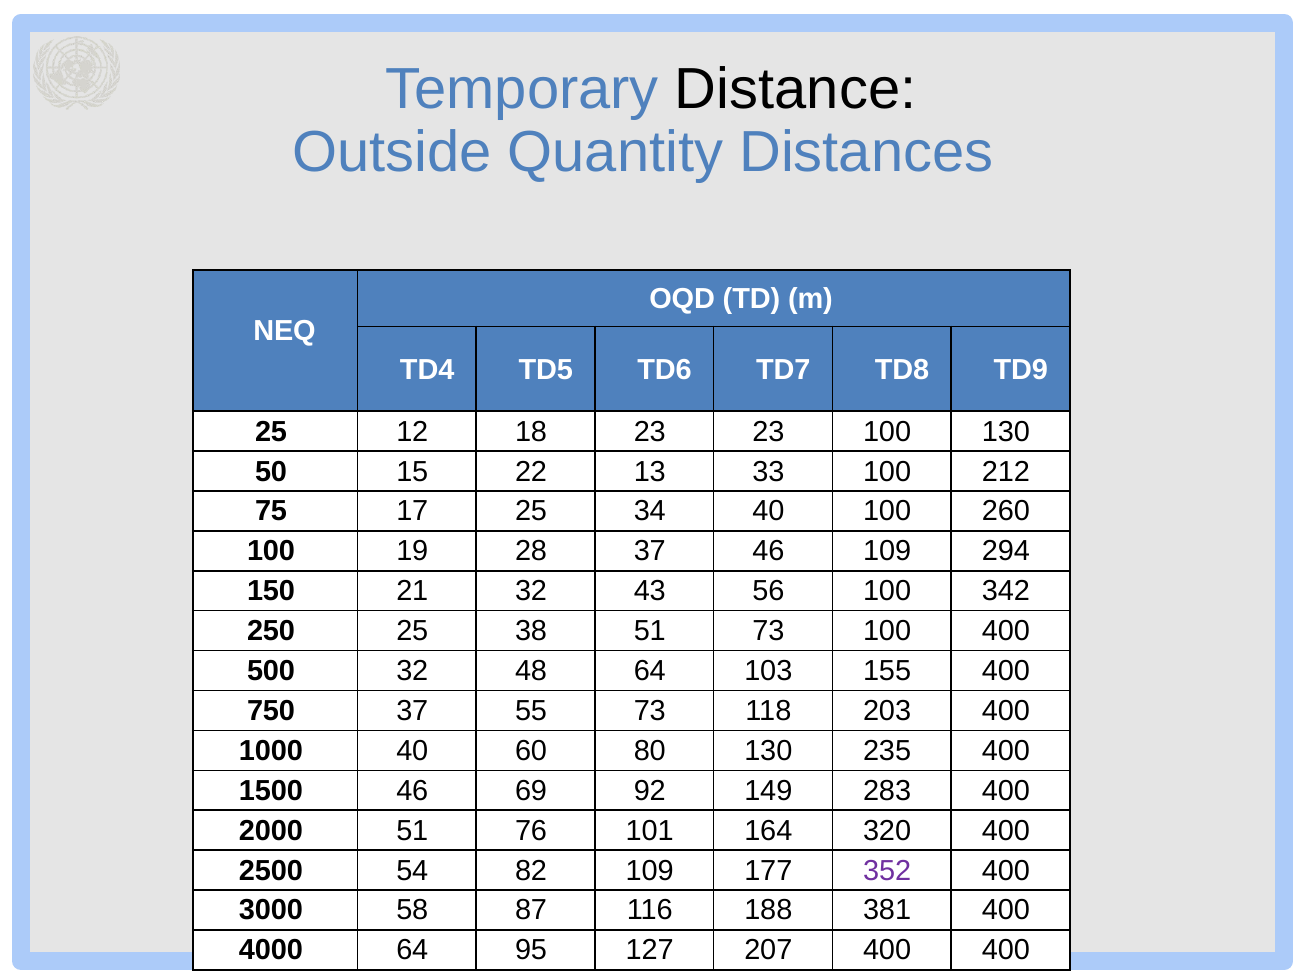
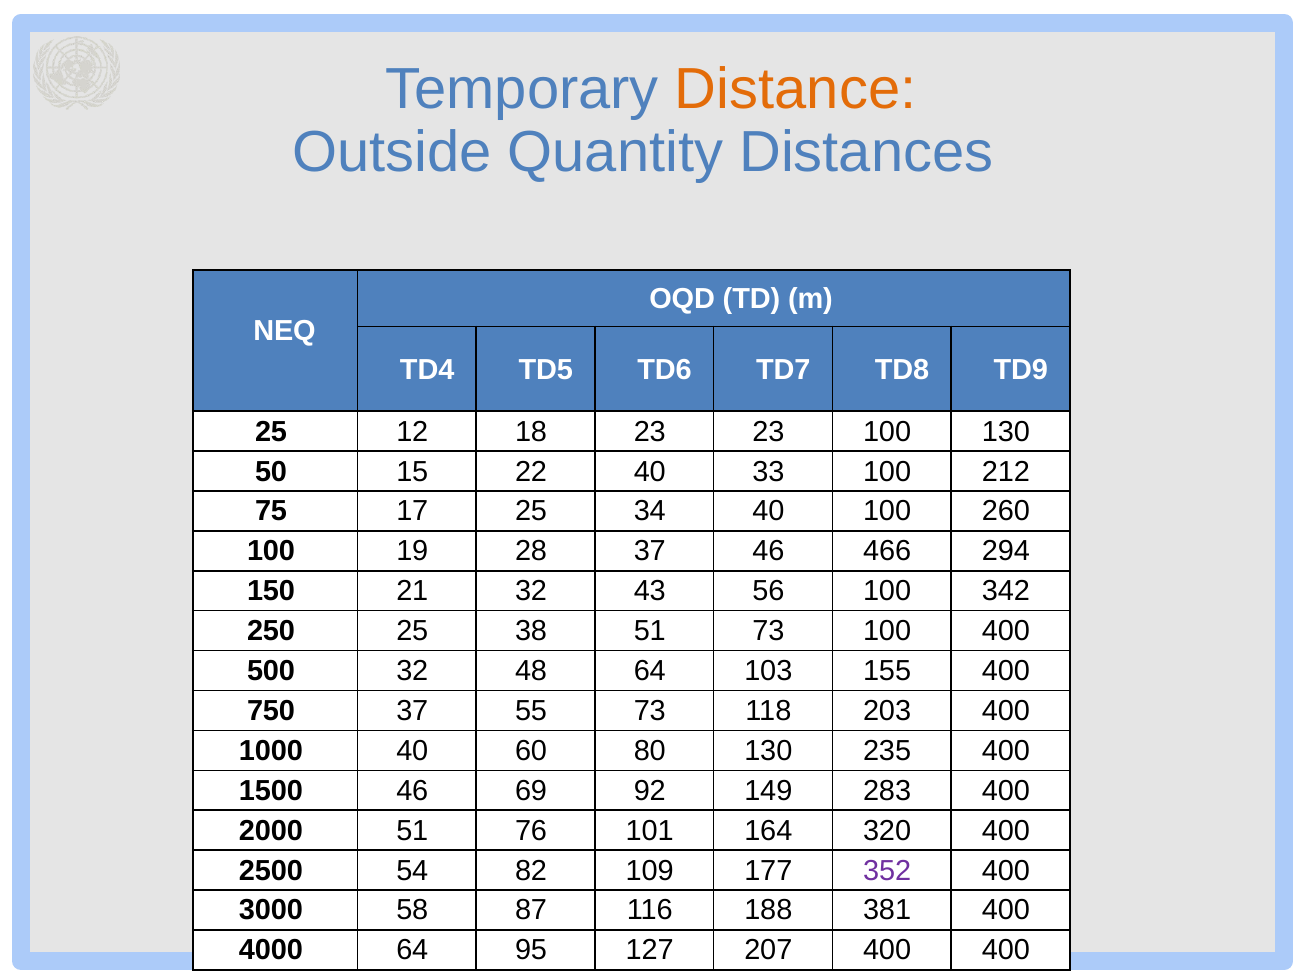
Distance colour: black -> orange
22 13: 13 -> 40
46 109: 109 -> 466
